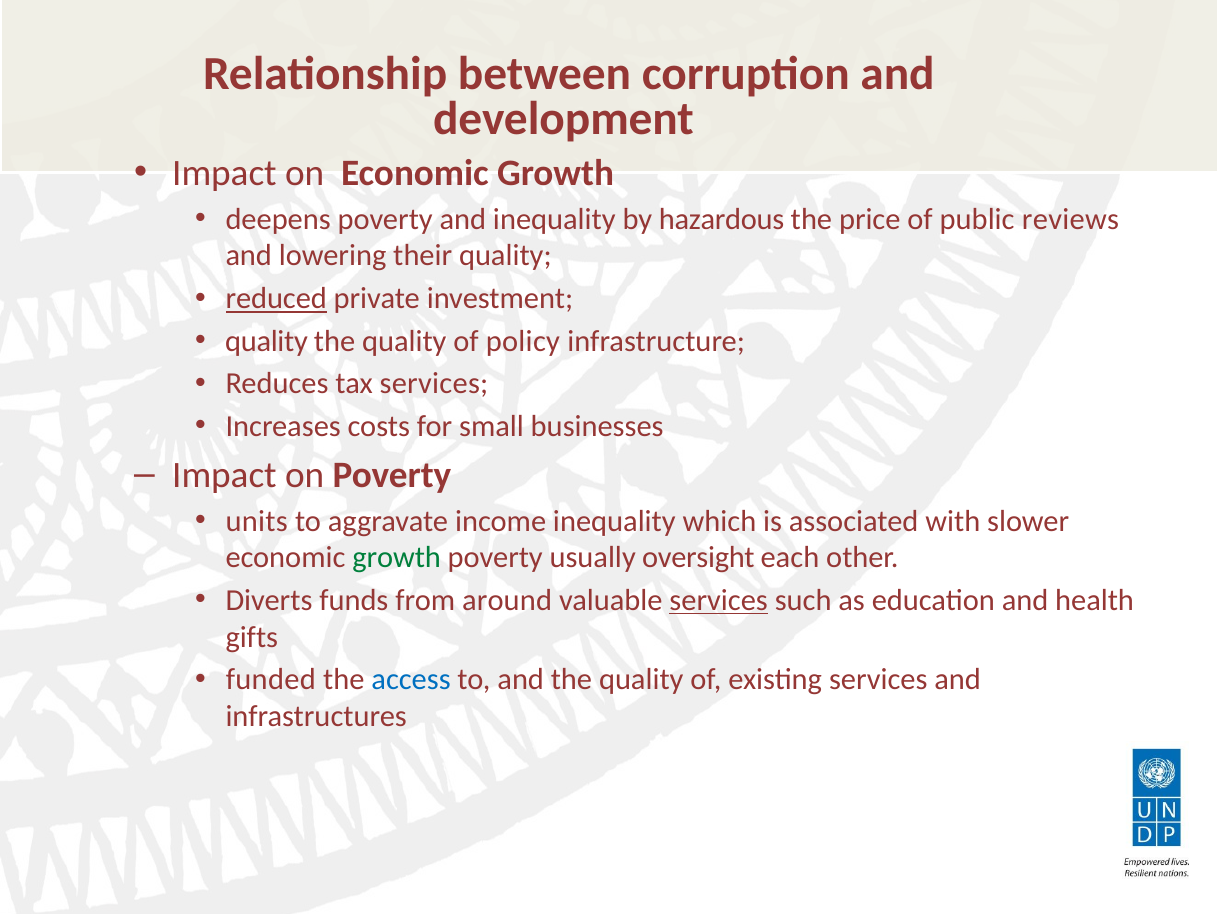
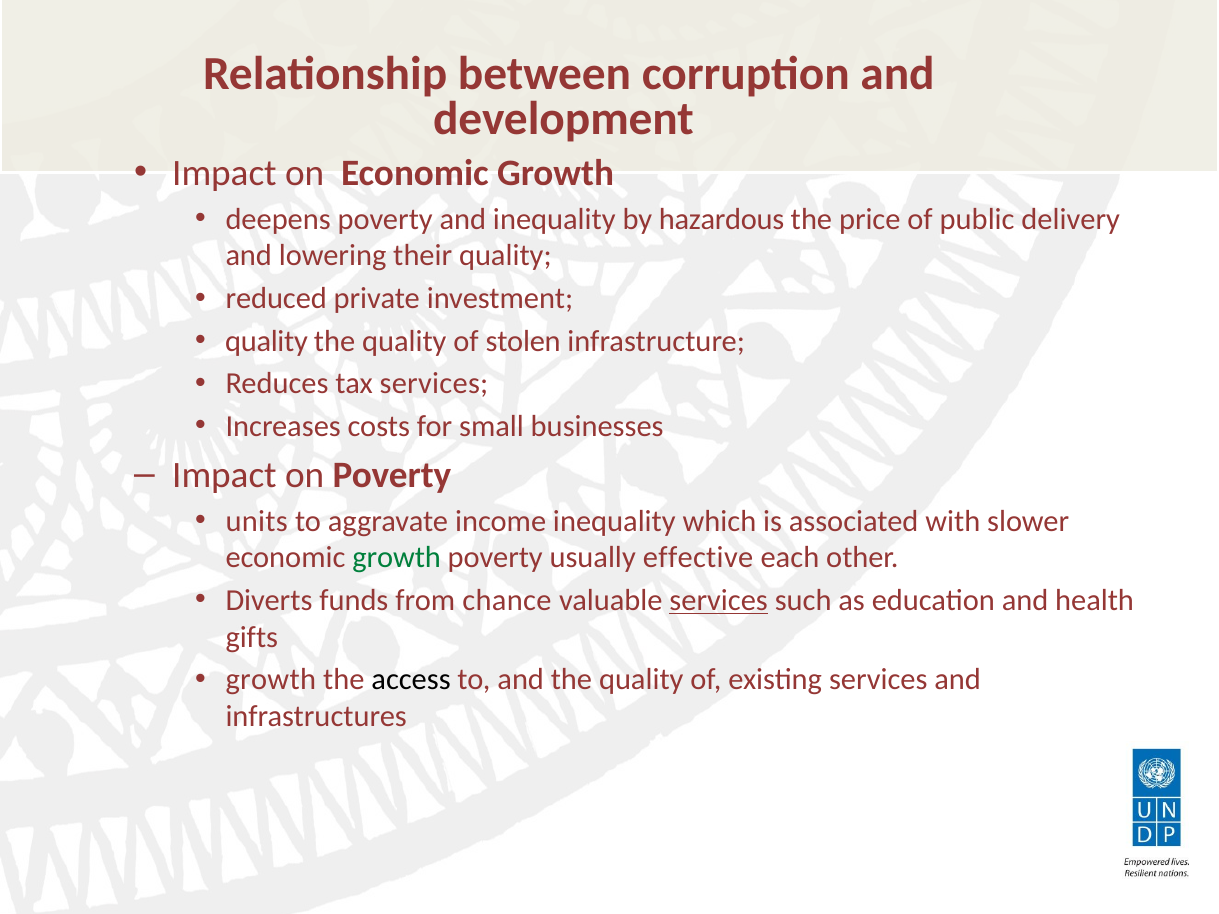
reviews: reviews -> delivery
reduced underline: present -> none
policy: policy -> stolen
oversight: oversight -> effective
around: around -> chance
funded at (271, 680): funded -> growth
access colour: blue -> black
